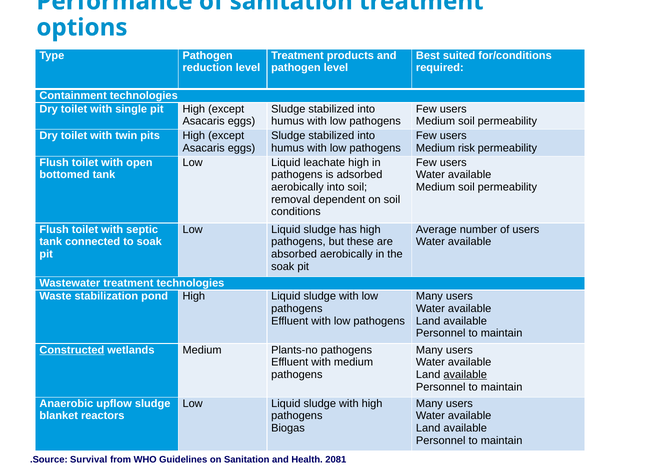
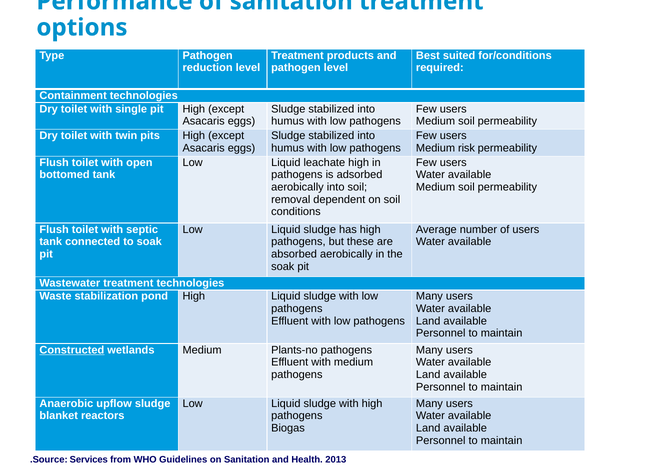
available at (465, 375) underline: present -> none
Survival: Survival -> Services
2081: 2081 -> 2013
